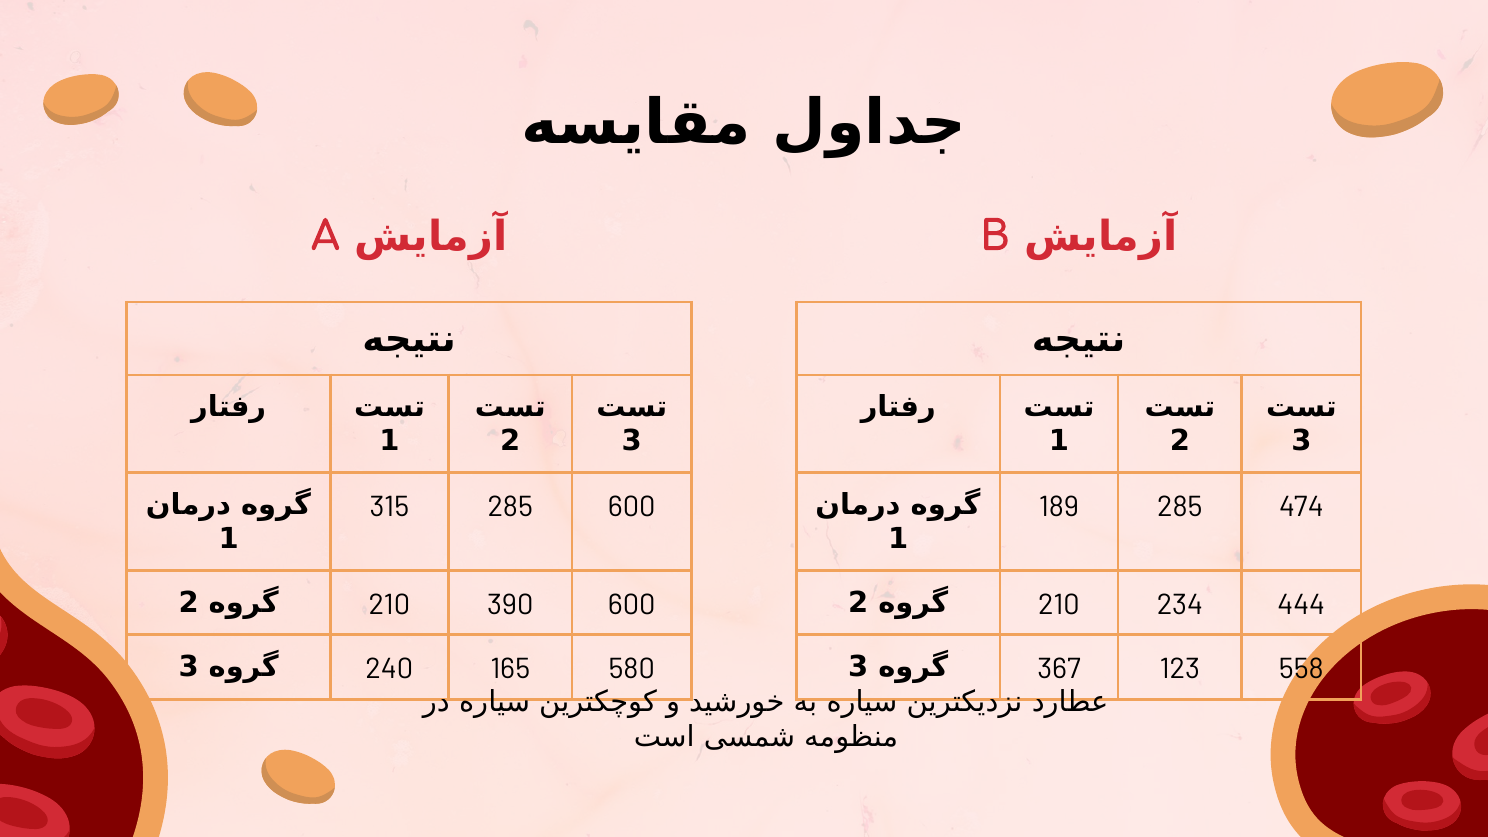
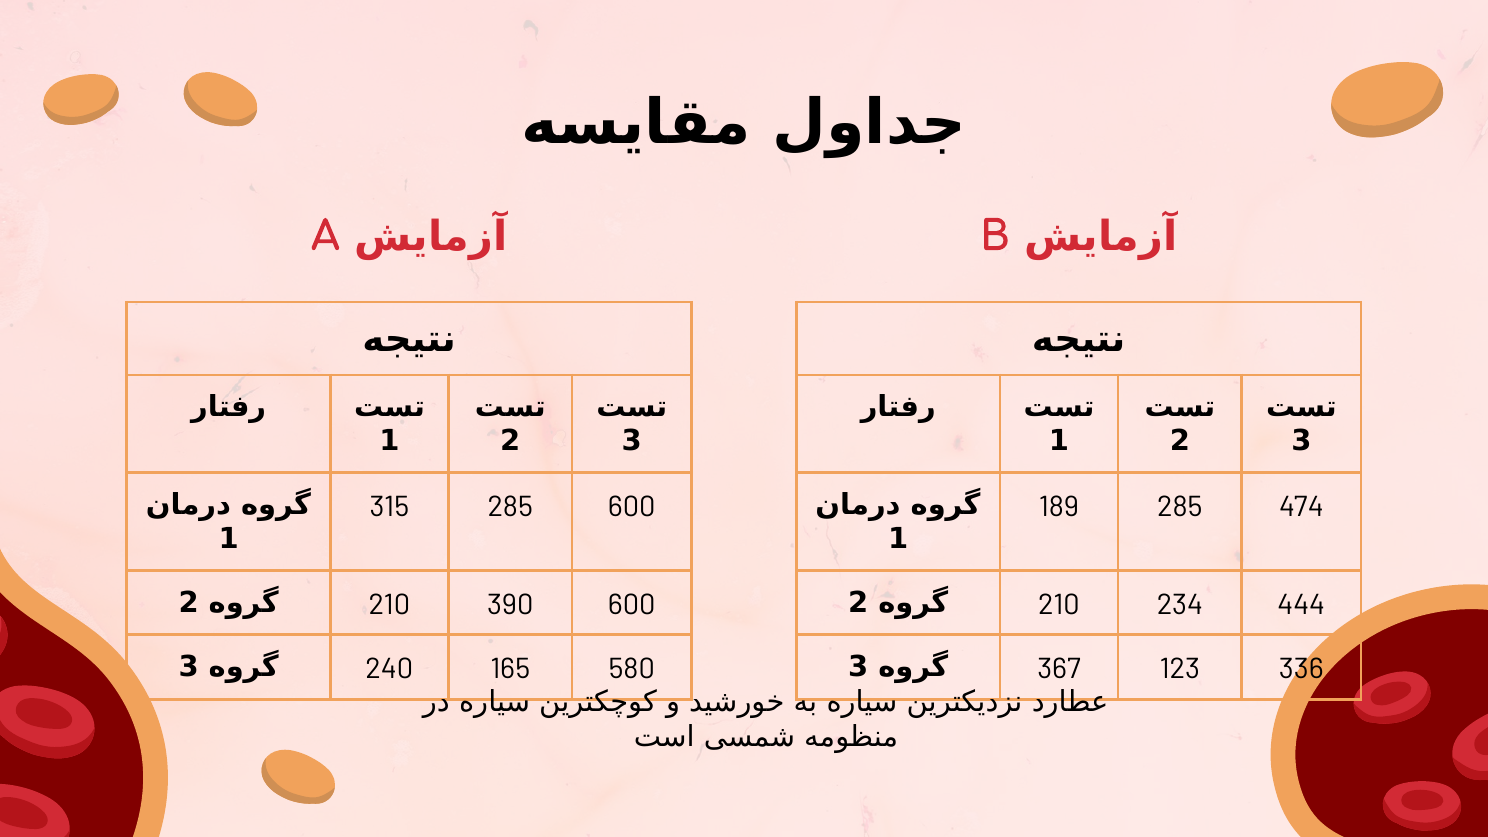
558: 558 -> 336
